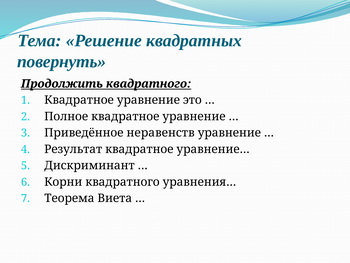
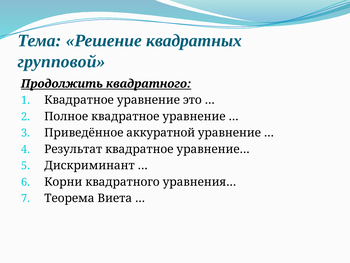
повернуть: повернуть -> групповой
неравенств: неравенств -> аккуратной
